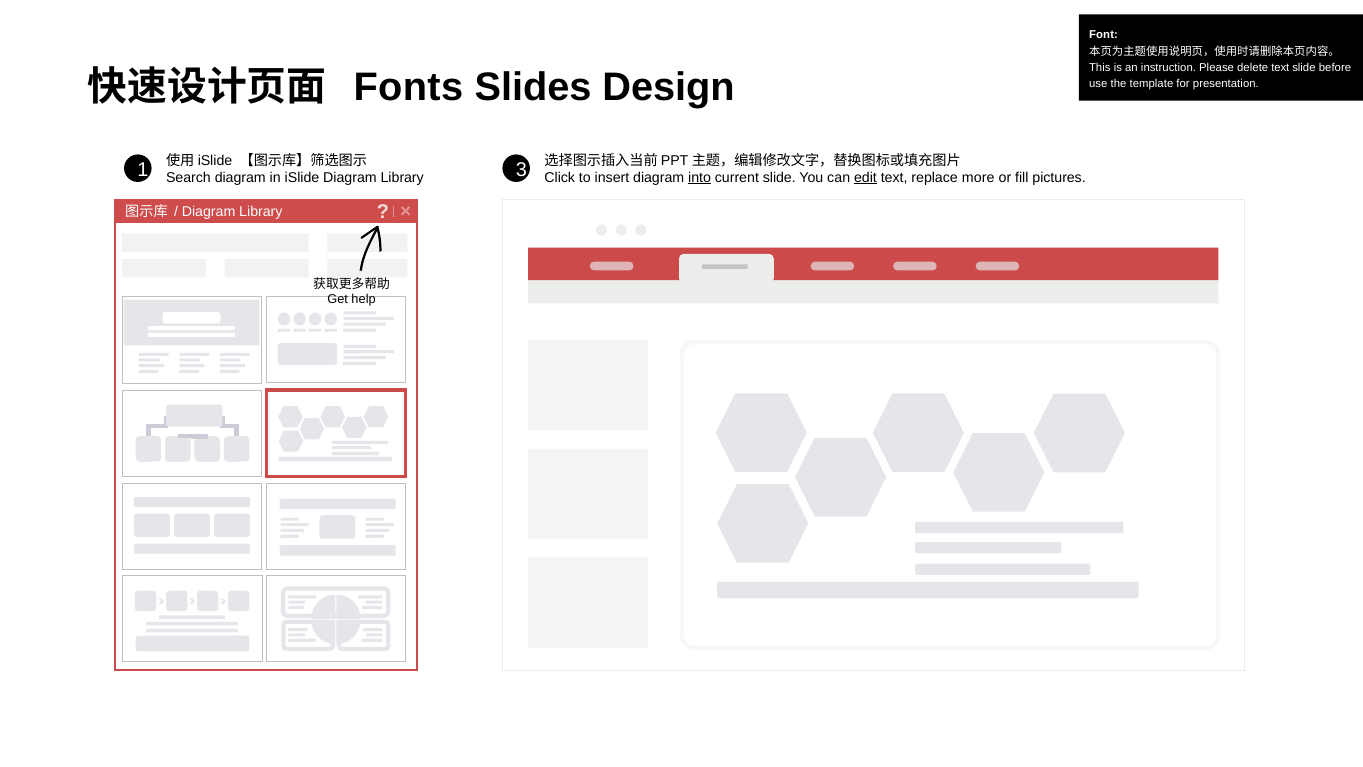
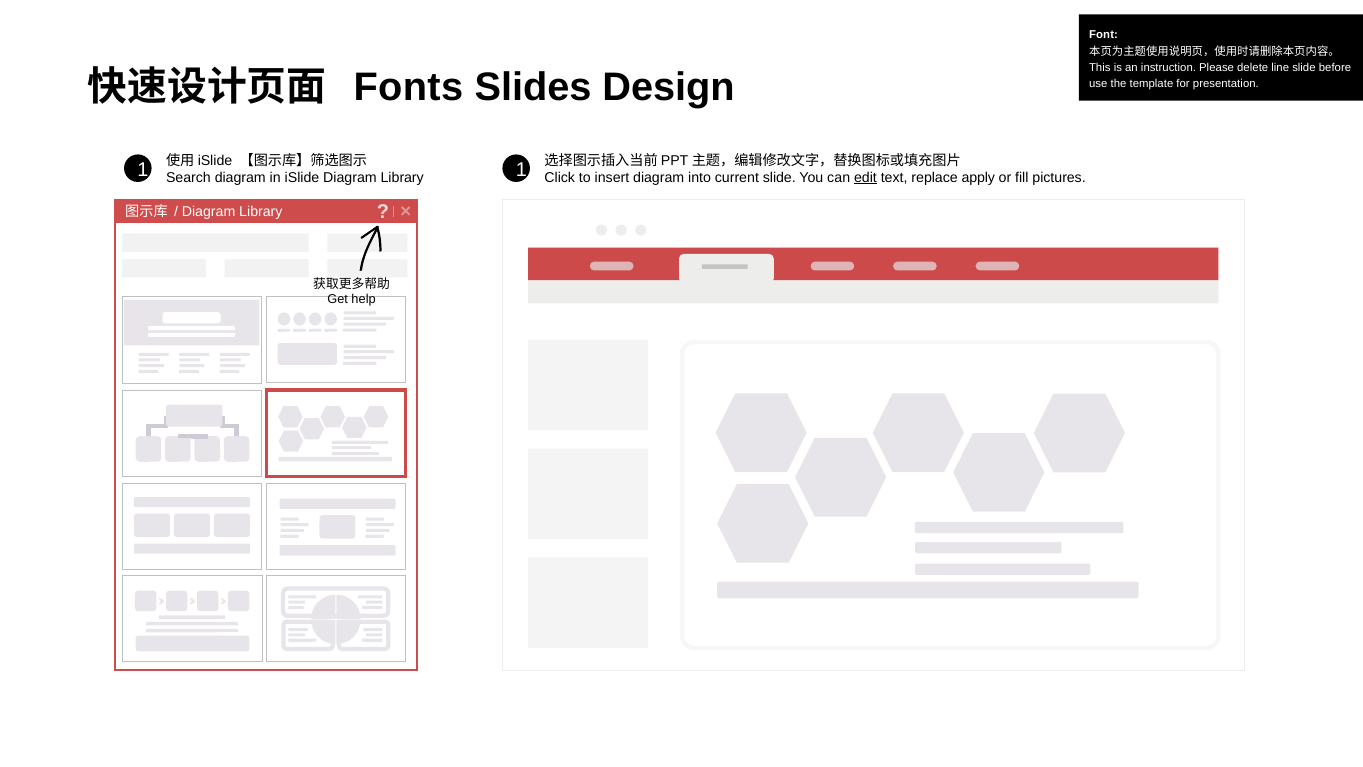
delete text: text -> line
1 3: 3 -> 1
into underline: present -> none
more: more -> apply
